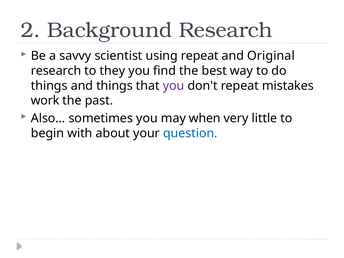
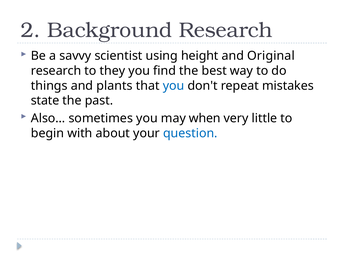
using repeat: repeat -> height
and things: things -> plants
you at (174, 86) colour: purple -> blue
work: work -> state
